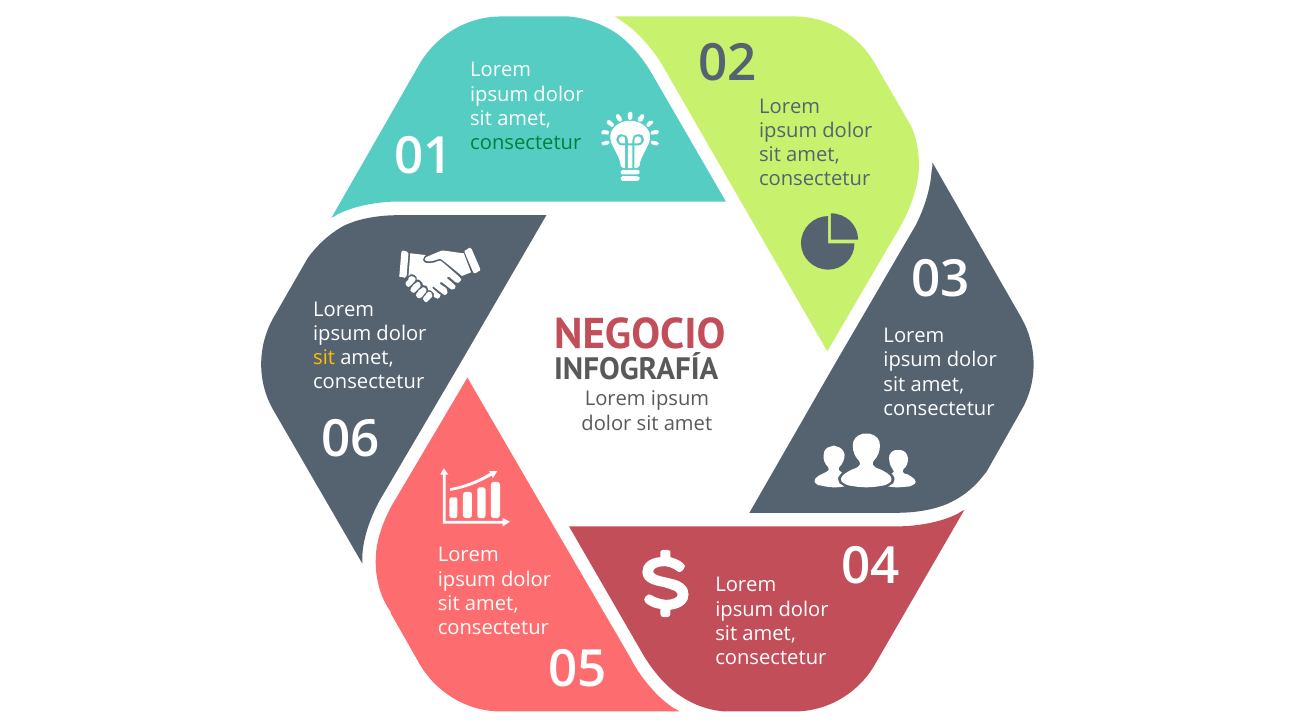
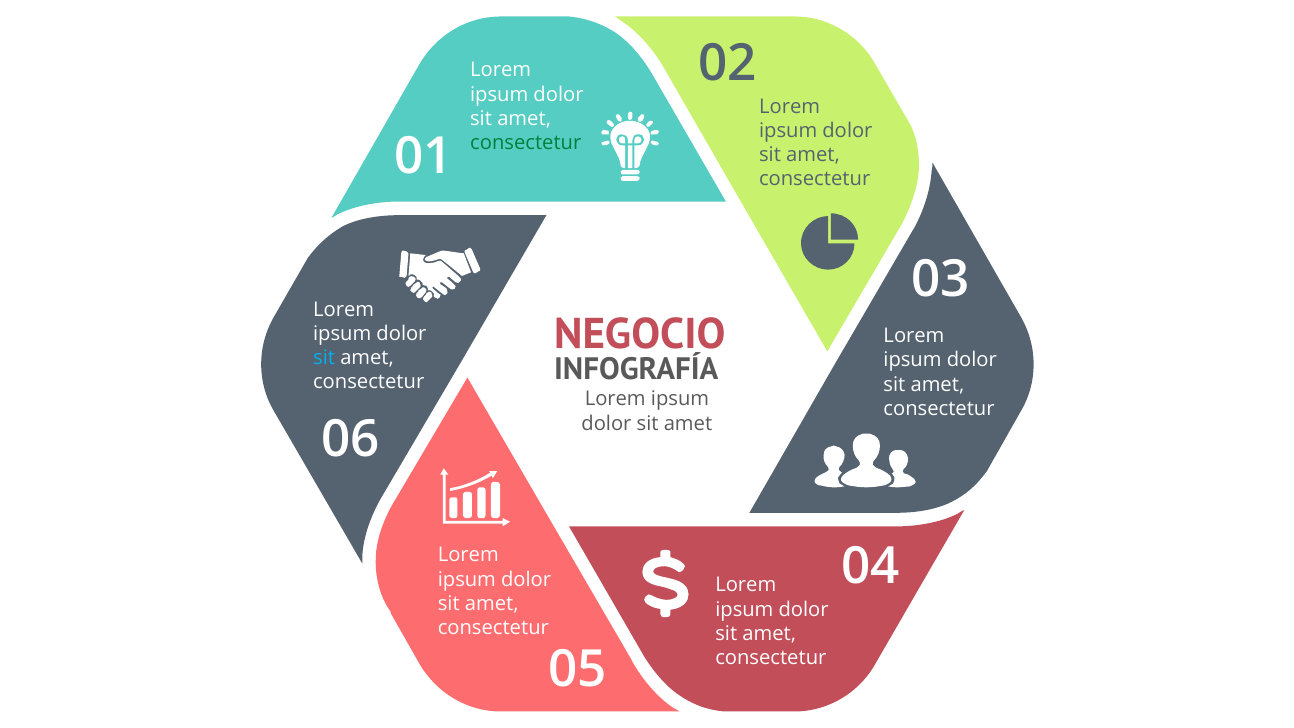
sit at (324, 358) colour: yellow -> light blue
